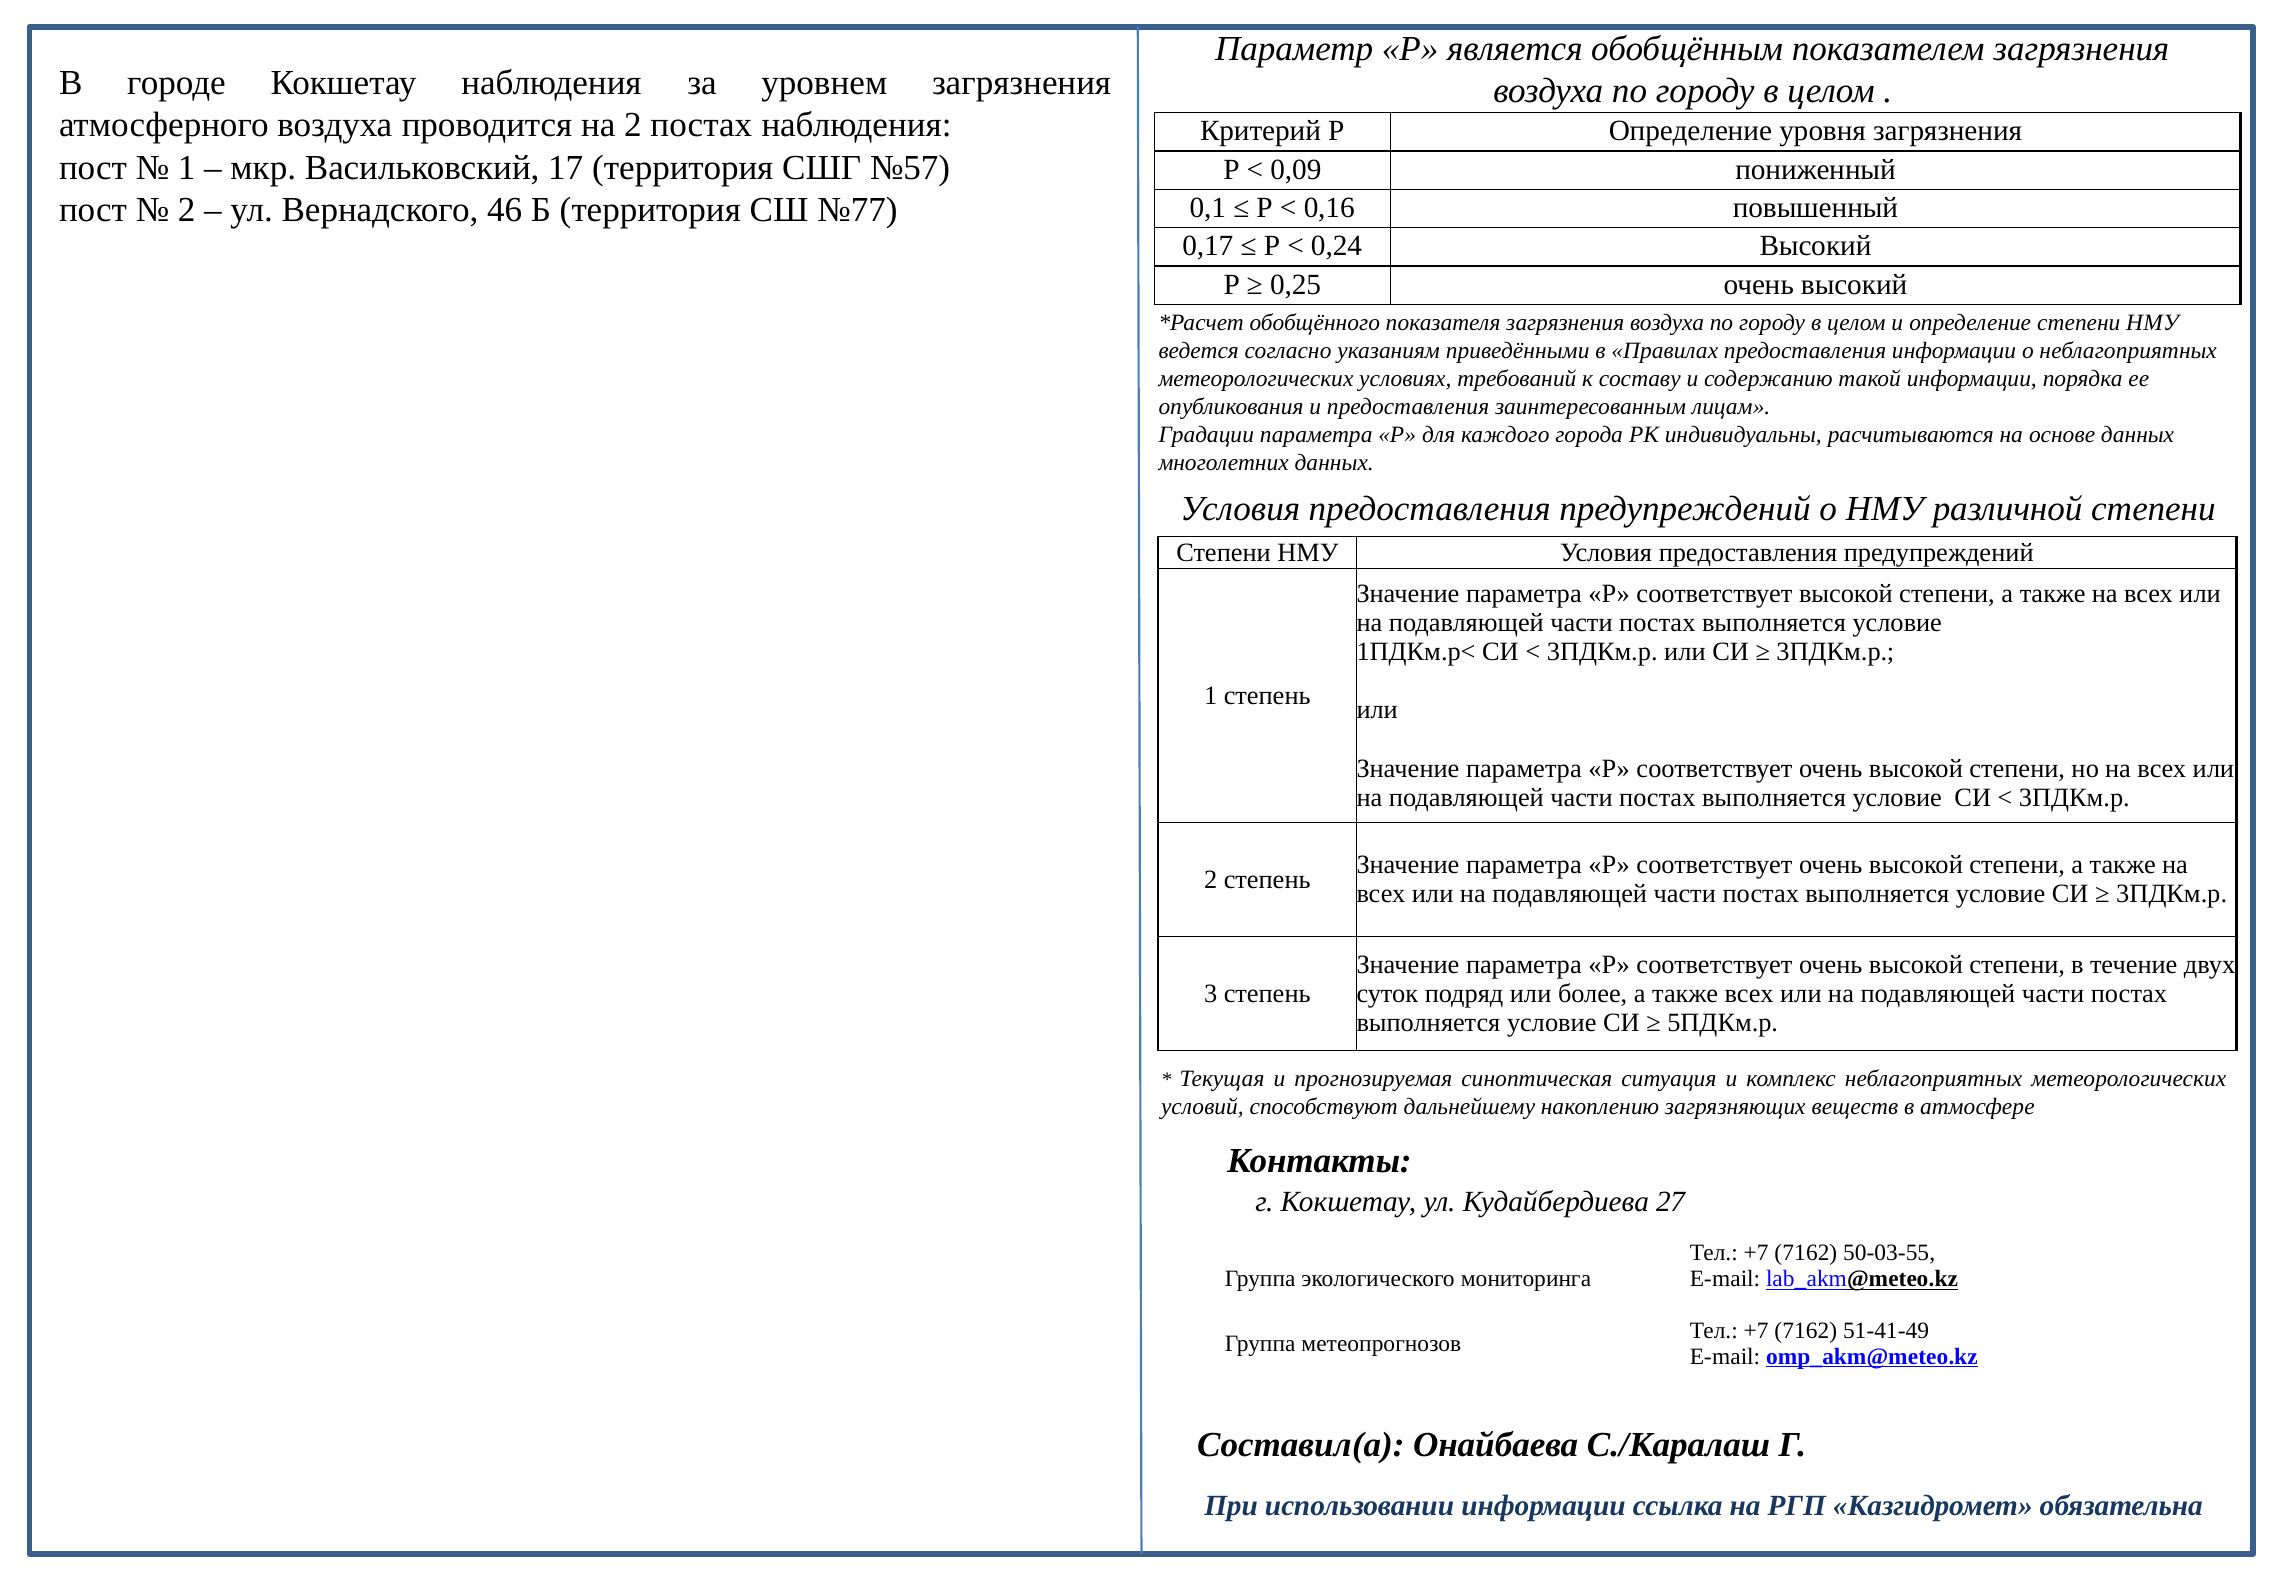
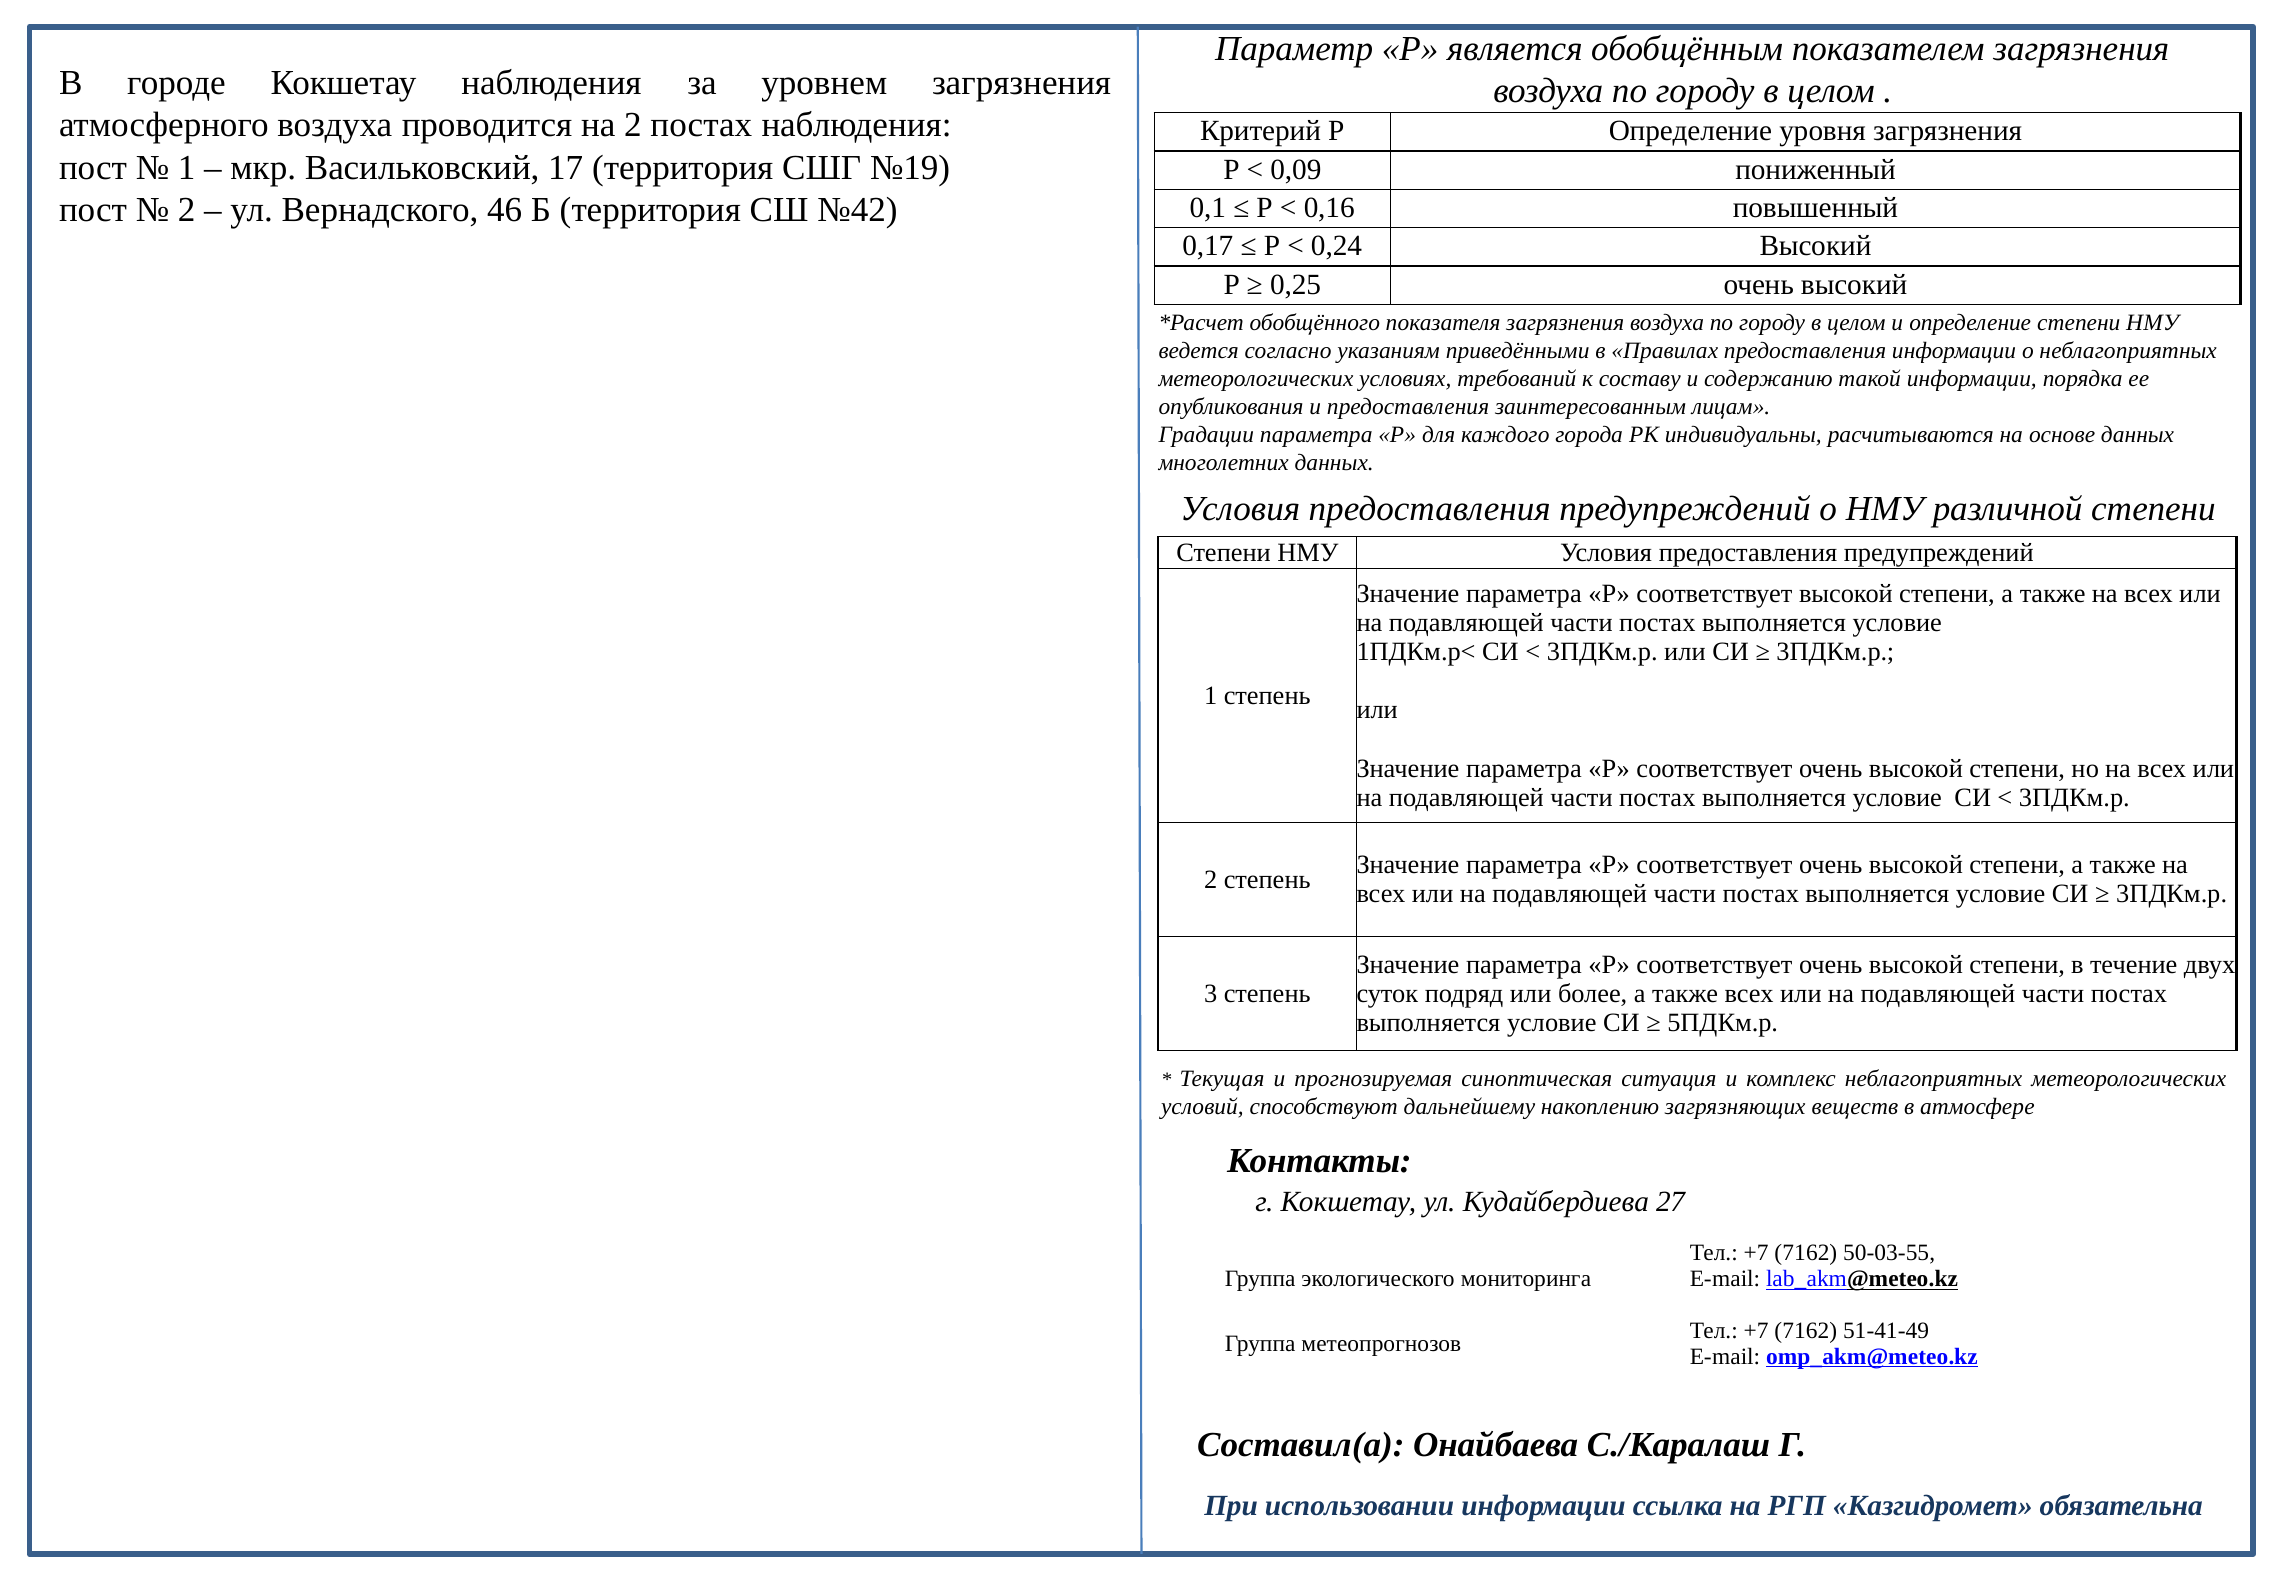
№57: №57 -> №19
№77: №77 -> №42
